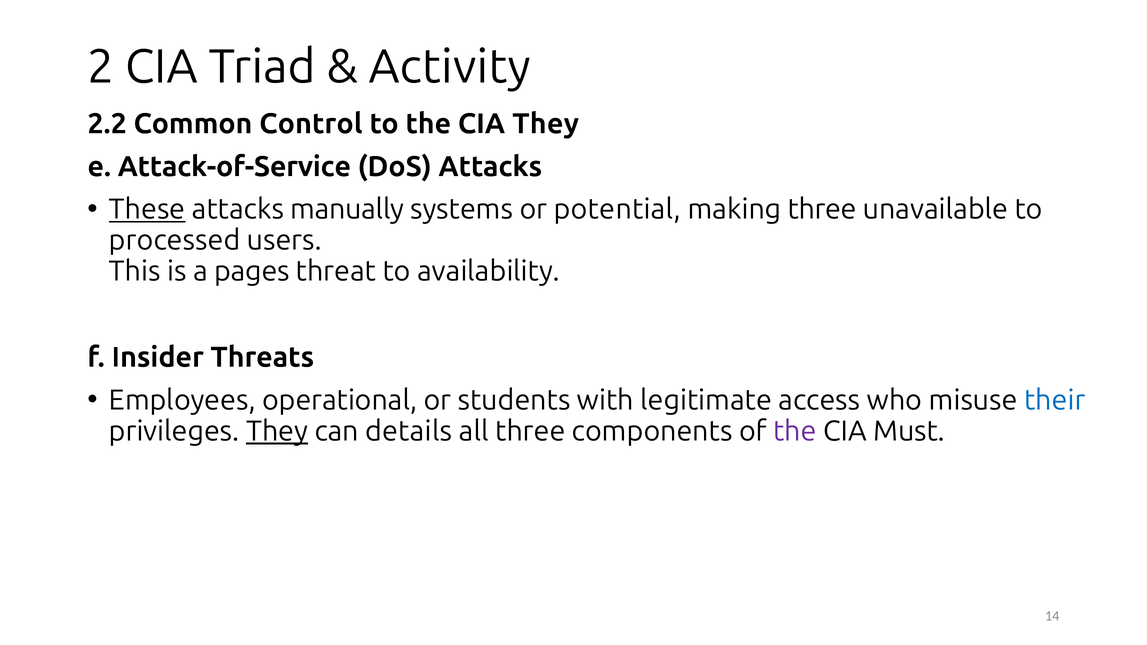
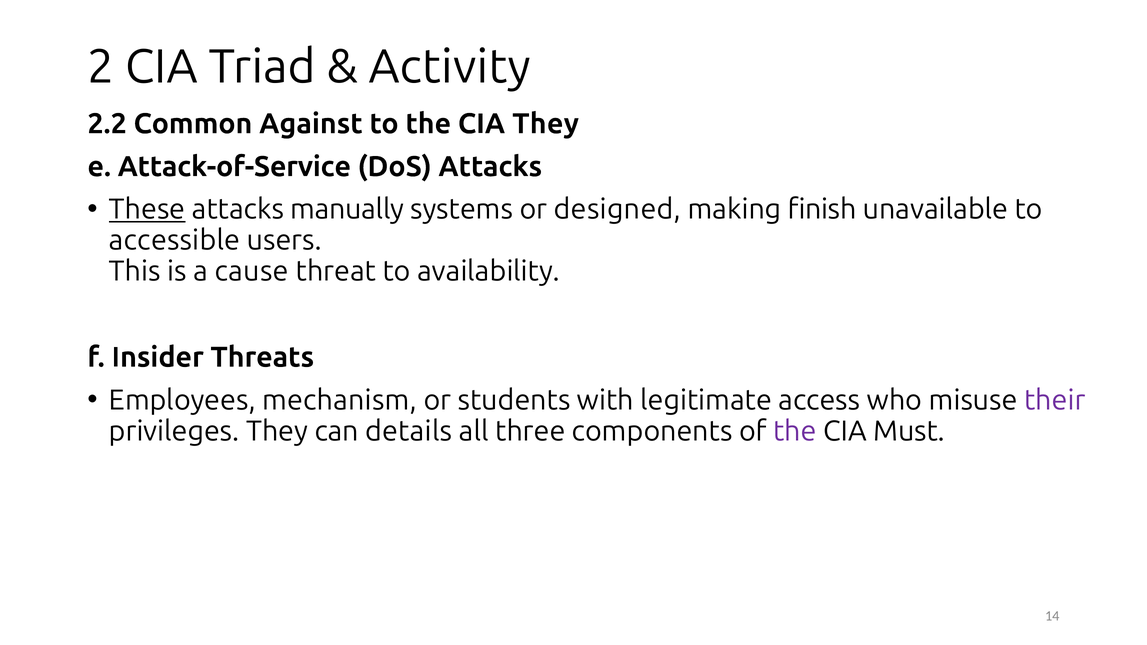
Control: Control -> Against
potential: potential -> designed
making three: three -> finish
processed: processed -> accessible
pages: pages -> cause
operational: operational -> mechanism
their colour: blue -> purple
They at (277, 431) underline: present -> none
